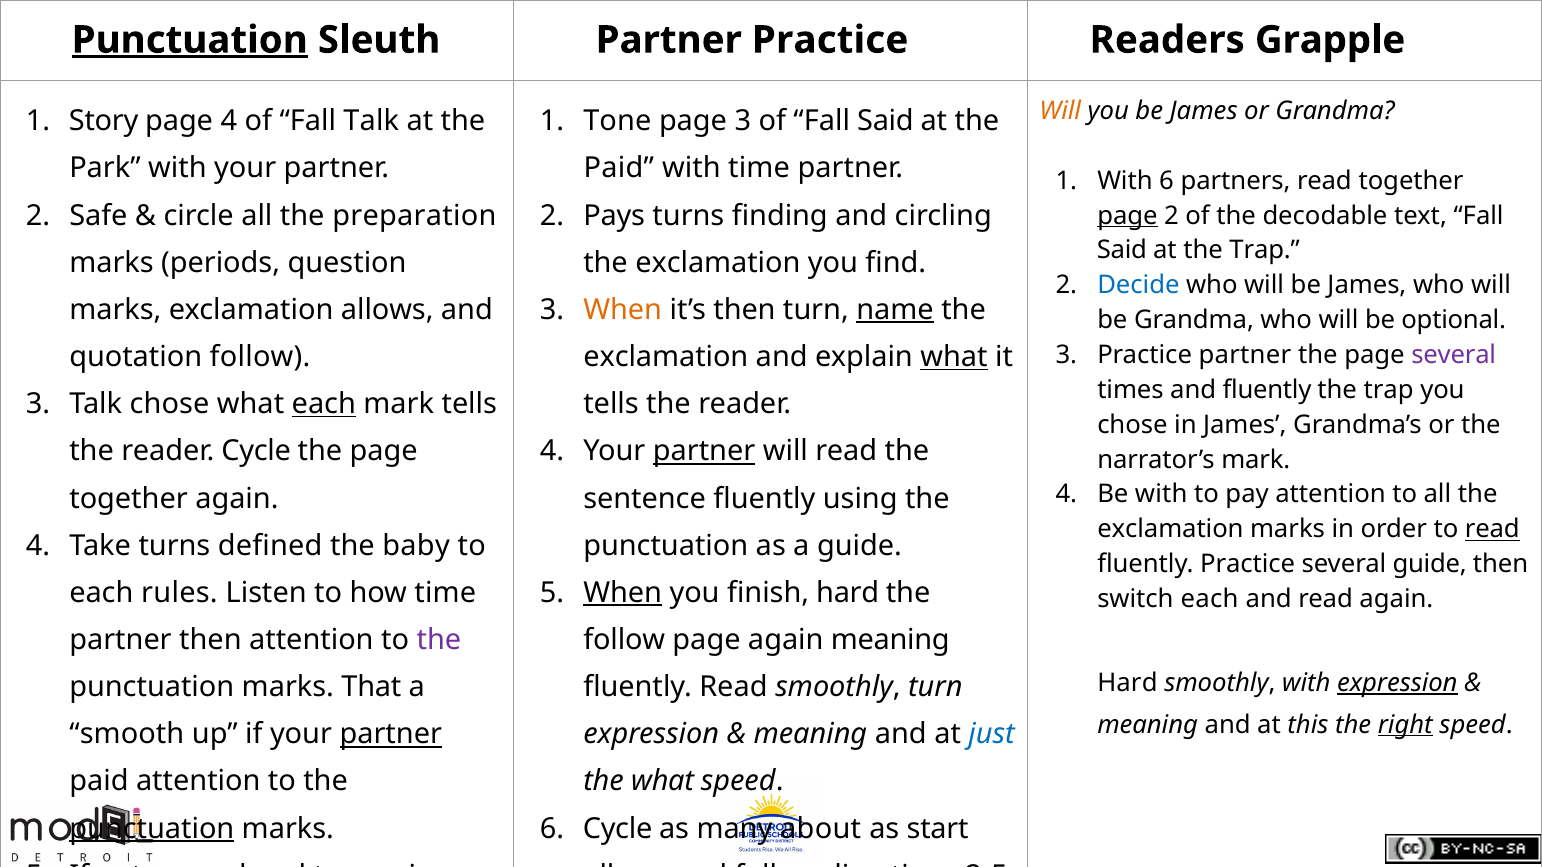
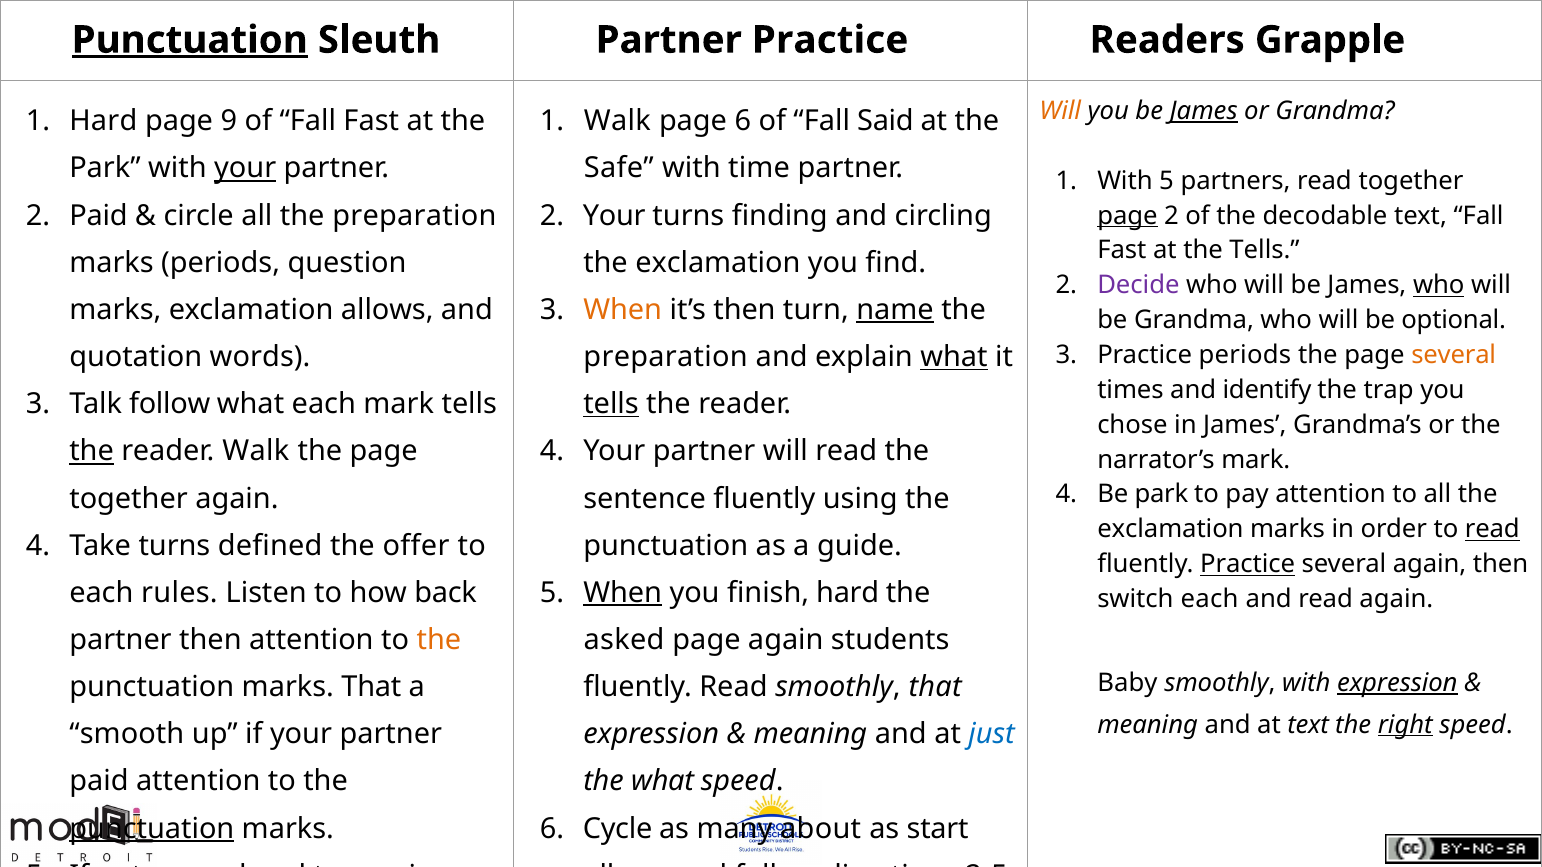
James at (1204, 111) underline: none -> present
Story at (104, 121): Story -> Hard
page 4: 4 -> 9
of Fall Talk: Talk -> Fast
Tone at (617, 121): Tone -> Walk
page 3: 3 -> 6
your at (245, 168) underline: none -> present
Paid at (619, 168): Paid -> Safe
With 6: 6 -> 5
2 Safe: Safe -> Paid
2 Pays: Pays -> Your
Said at (1122, 251): Said -> Fast
at the Trap: Trap -> Tells
Decide colour: blue -> purple
who at (1439, 285) underline: none -> present
Practice partner: partner -> periods
several at (1454, 355) colour: purple -> orange
quotation follow: follow -> words
exclamation at (666, 357): exclamation -> preparation
and fluently: fluently -> identify
Talk chose: chose -> follow
each at (324, 404) underline: present -> none
tells at (611, 404) underline: none -> present
the at (92, 452) underline: none -> present
reader Cycle: Cycle -> Walk
partner at (704, 452) underline: present -> none
Be with: with -> park
baby: baby -> offer
Practice at (1248, 564) underline: none -> present
several guide: guide -> again
how time: time -> back
the at (439, 640) colour: purple -> orange
follow at (624, 640): follow -> asked
again meaning: meaning -> students
Hard at (1127, 683): Hard -> Baby
smoothly turn: turn -> that
at this: this -> text
partner at (391, 735) underline: present -> none
